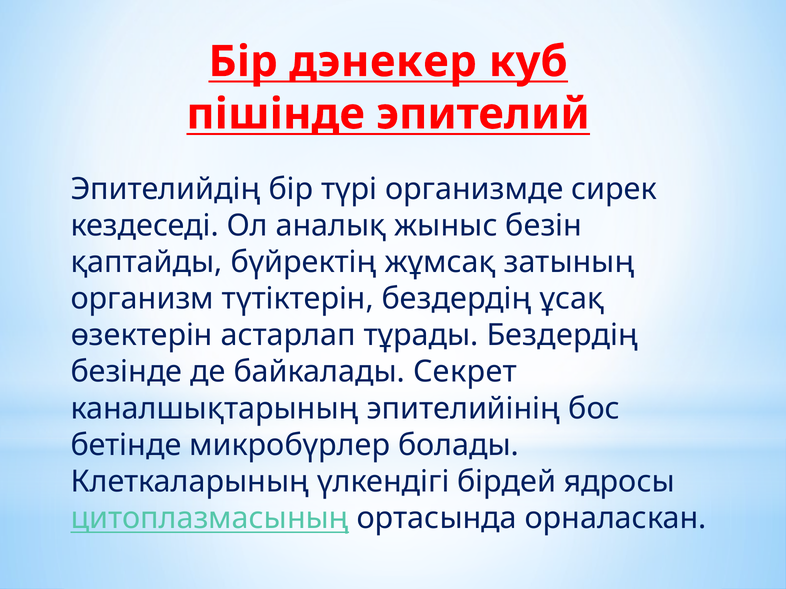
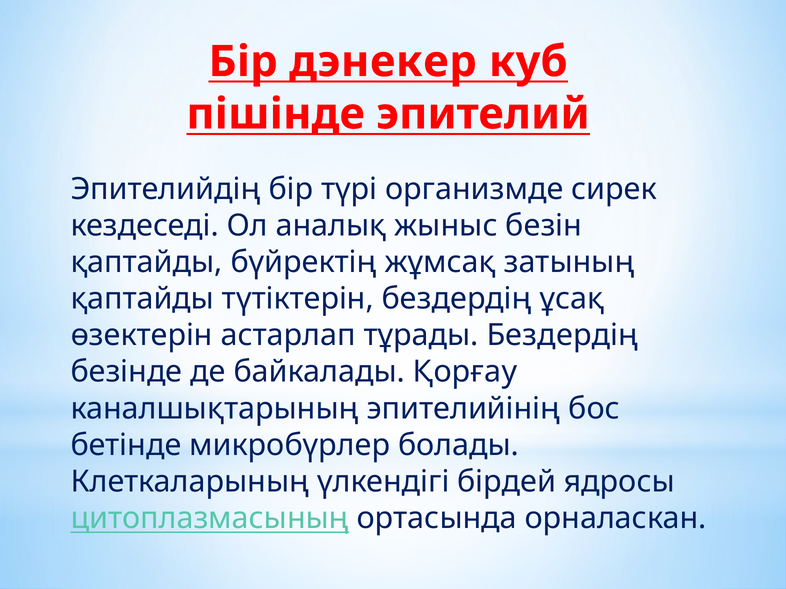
организм at (142, 299): организм -> қаптайды
Секрет: Секрет -> Қорғау
